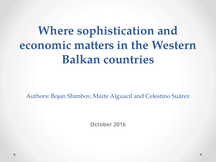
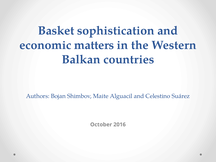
Where: Where -> Basket
